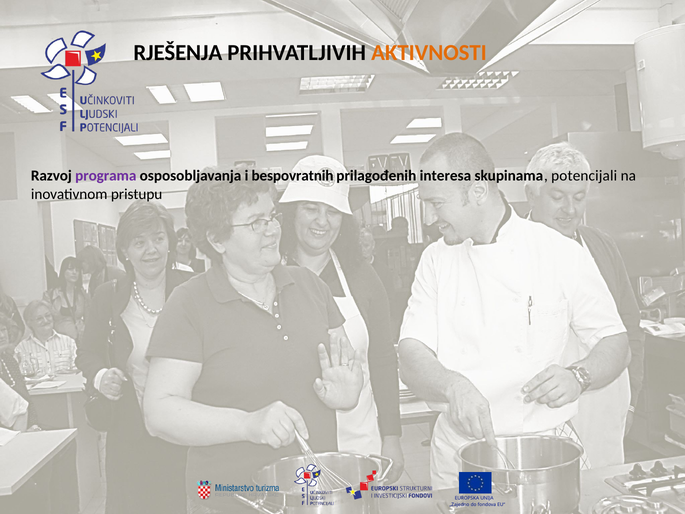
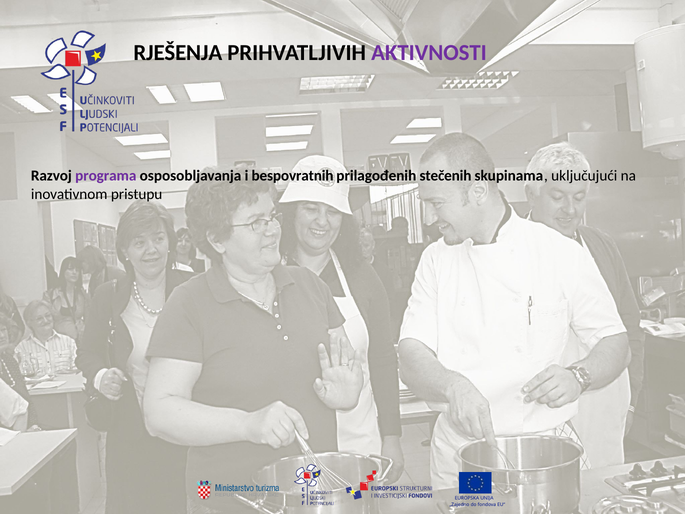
AKTIVNOSTI colour: orange -> purple
interesa: interesa -> stečenih
potencijali: potencijali -> uključujući
